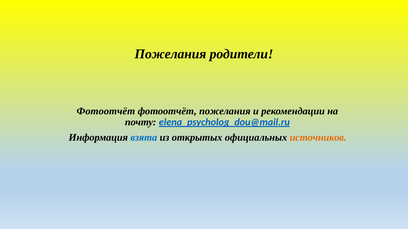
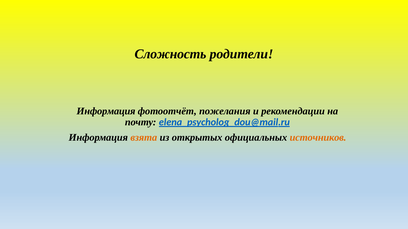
Пожелания at (170, 54): Пожелания -> Сложность
Фотоотчёт at (106, 111): Фотоотчёт -> Информация
взята colour: blue -> orange
